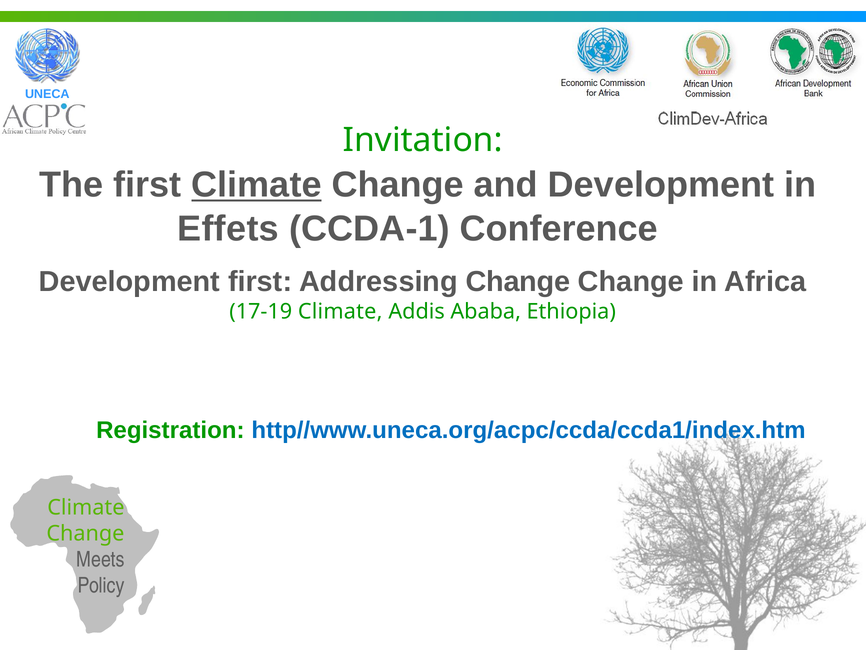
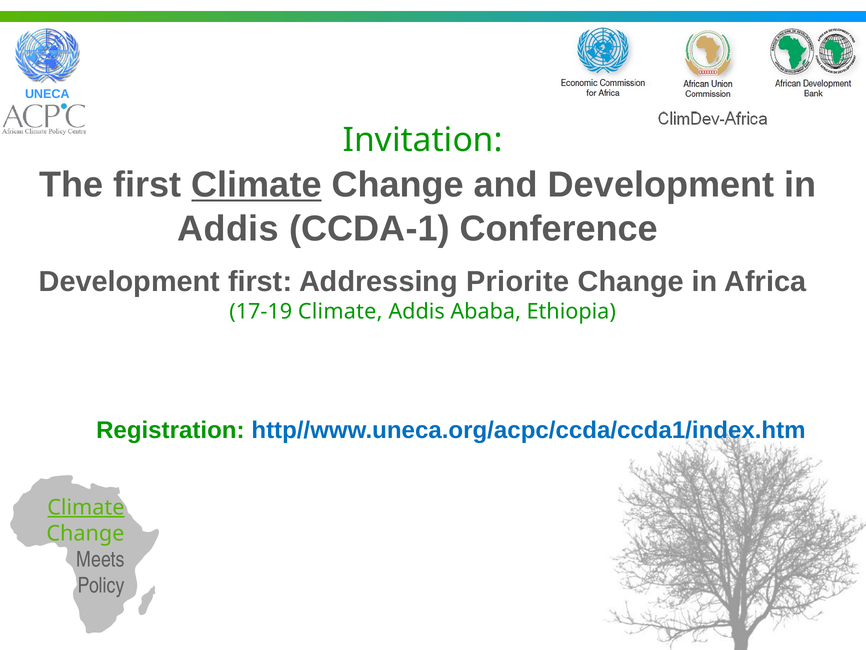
Effets at (228, 228): Effets -> Addis
Addressing Change: Change -> Priorite
Climate at (86, 507) underline: none -> present
